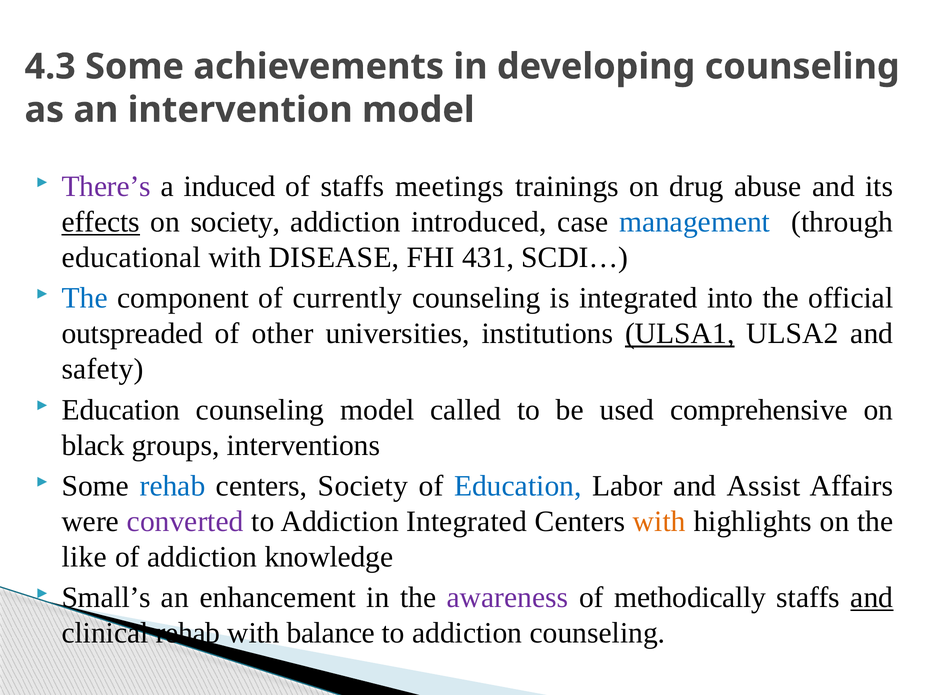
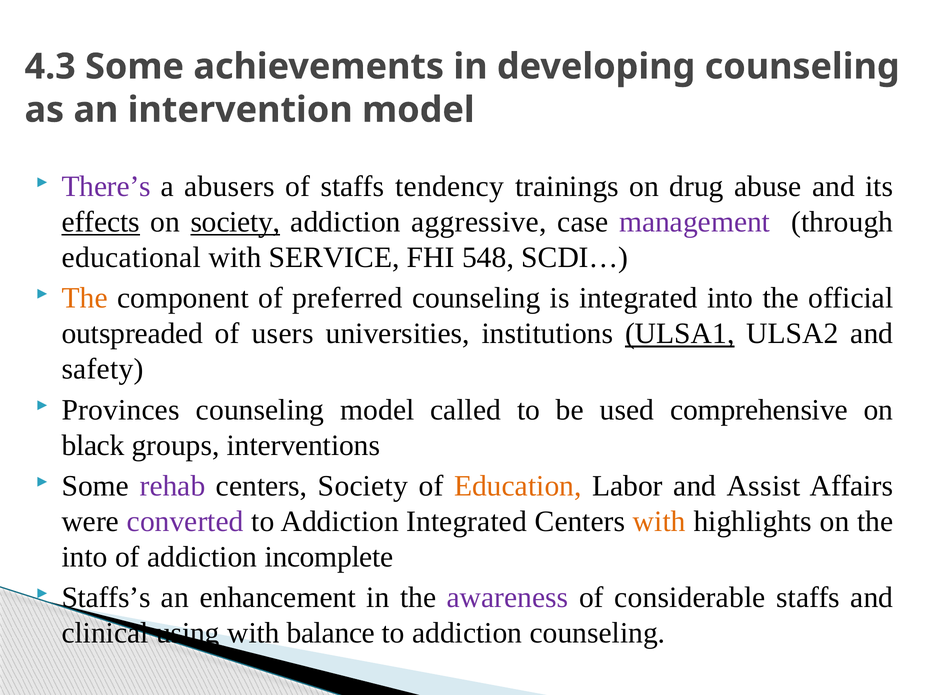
induced: induced -> abusers
meetings: meetings -> tendency
society at (235, 222) underline: none -> present
introduced: introduced -> aggressive
management colour: blue -> purple
DISEASE: DISEASE -> SERVICE
431: 431 -> 548
The at (85, 298) colour: blue -> orange
currently: currently -> preferred
other: other -> users
Education at (121, 410): Education -> Provinces
rehab at (173, 486) colour: blue -> purple
Education at (518, 486) colour: blue -> orange
like at (84, 557): like -> into
knowledge: knowledge -> incomplete
Small’s: Small’s -> Staffs’s
methodically: methodically -> considerable
and at (872, 598) underline: present -> none
clinical rehab: rehab -> using
